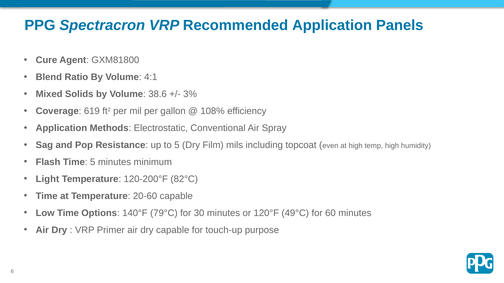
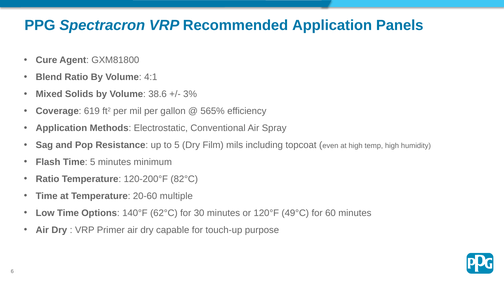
108%: 108% -> 565%
Light at (47, 179): Light -> Ratio
20-60 capable: capable -> multiple
79°C: 79°C -> 62°C
